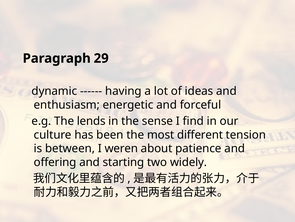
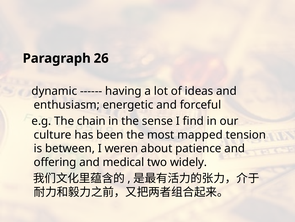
29: 29 -> 26
lends: lends -> chain
different: different -> mapped
starting: starting -> medical
